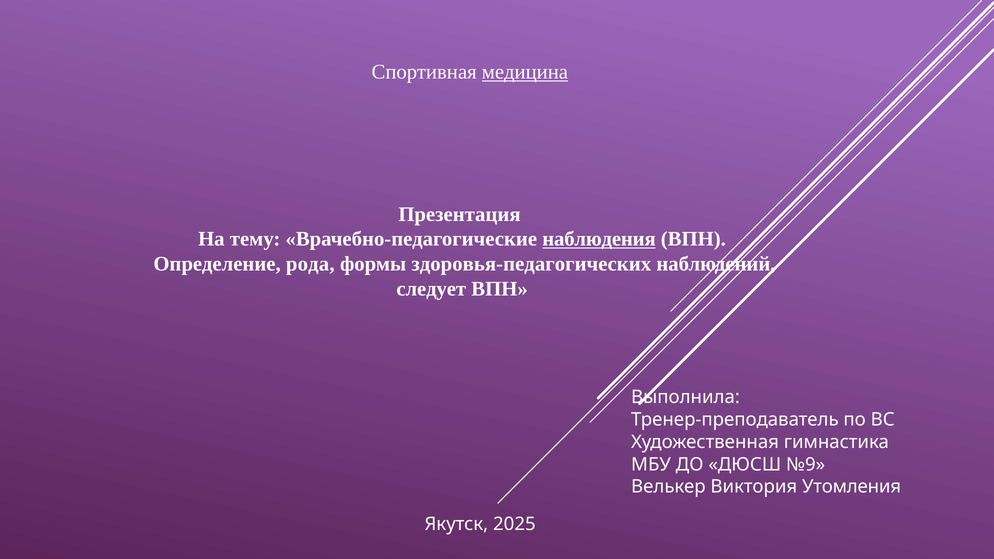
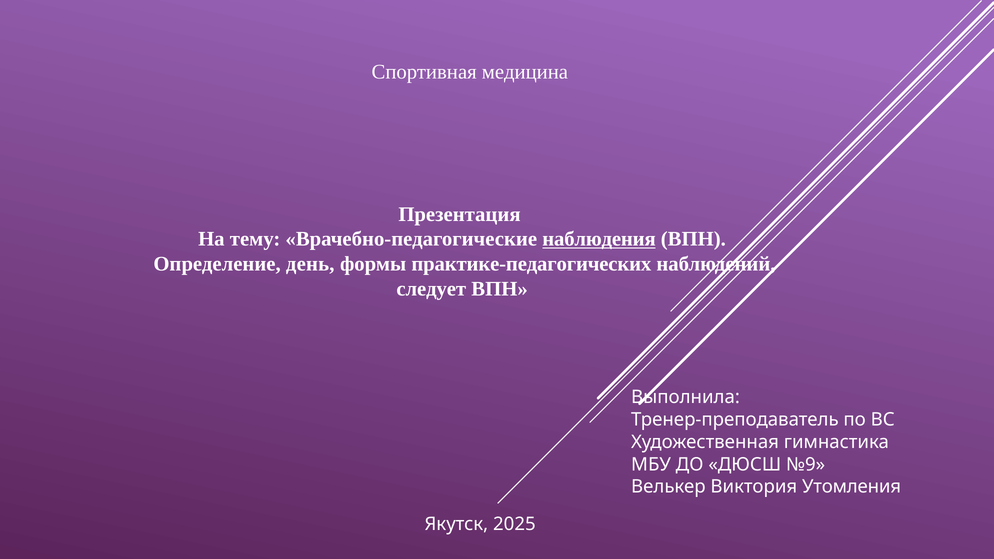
медицина underline: present -> none
рода: рода -> день
здоровья-педагогических: здоровья-педагогических -> практике-педагогических
